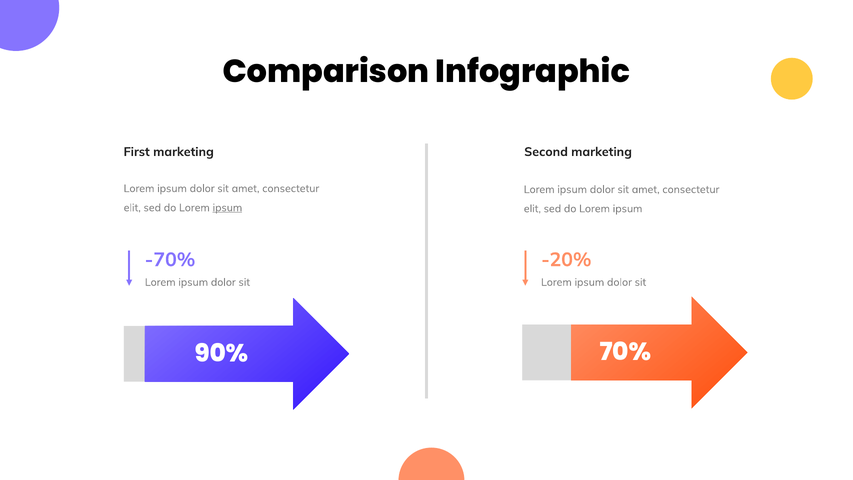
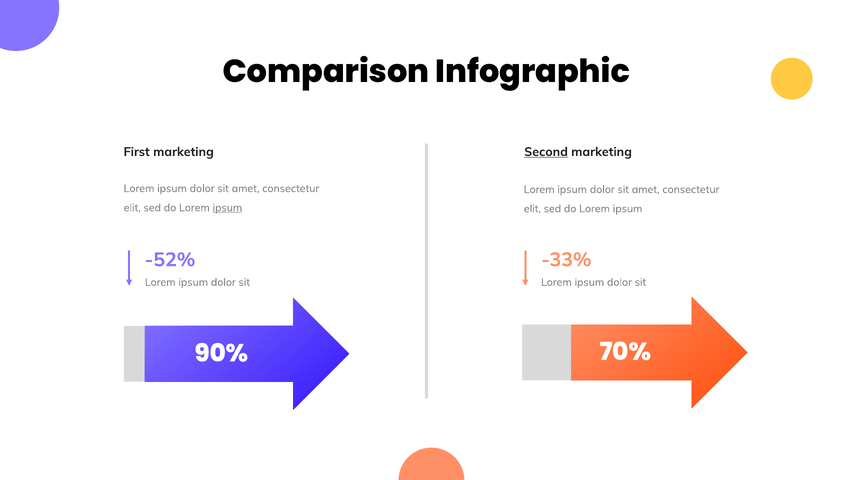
Second underline: none -> present
-70%: -70% -> -52%
-20%: -20% -> -33%
